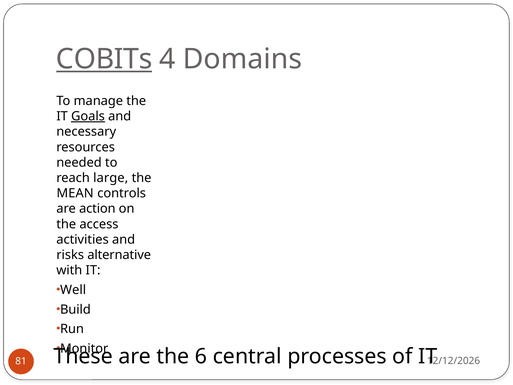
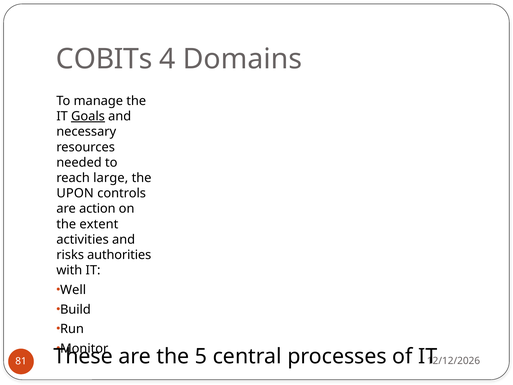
COBITs underline: present -> none
MEAN: MEAN -> UPON
access: access -> extent
alternative: alternative -> authorities
6: 6 -> 5
